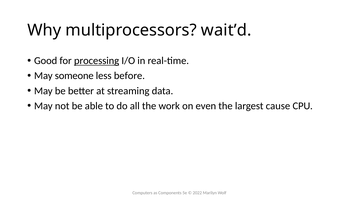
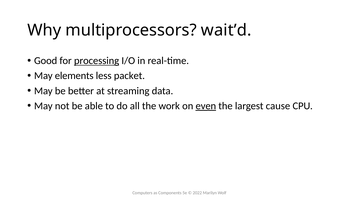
someone: someone -> elements
before: before -> packet
even underline: none -> present
